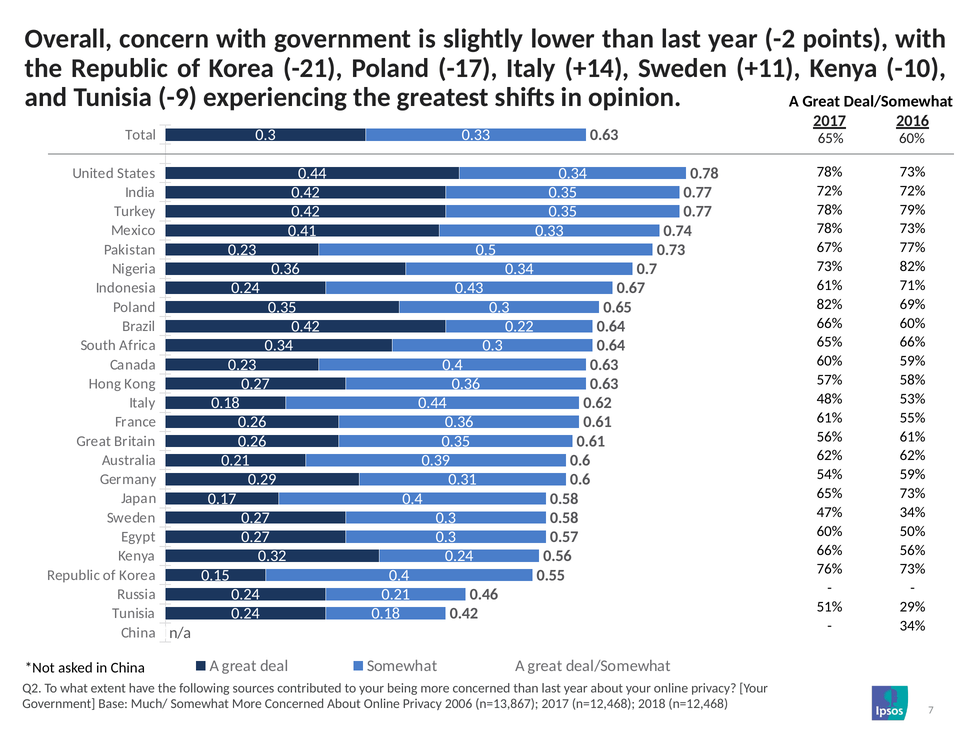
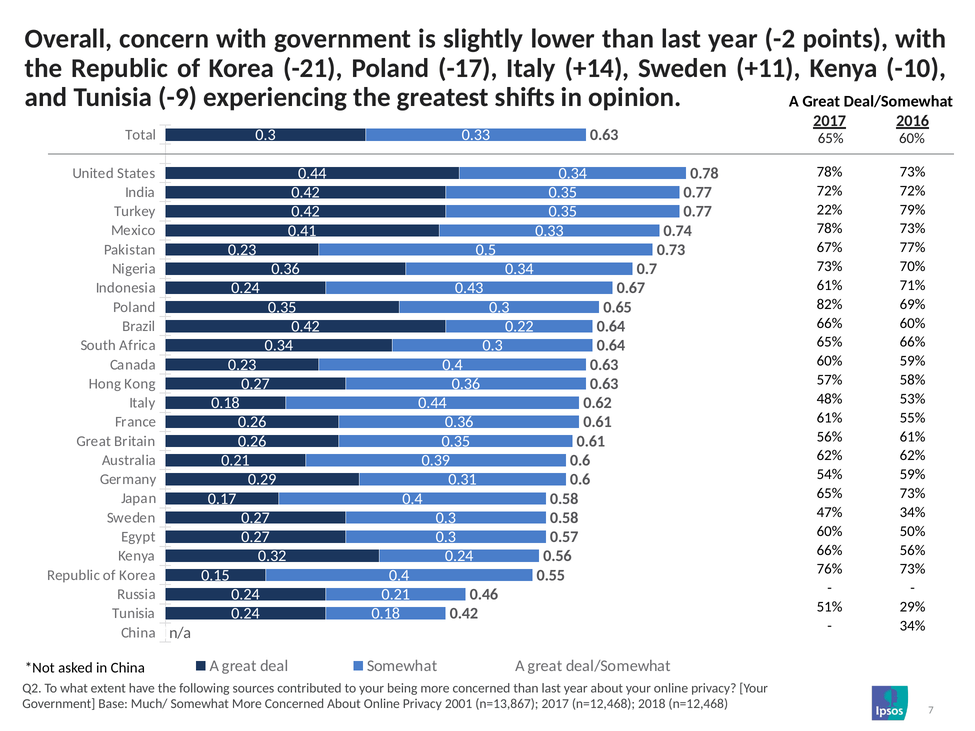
78% at (830, 210): 78% -> 22%
73% 82%: 82% -> 70%
2006: 2006 -> 2001
